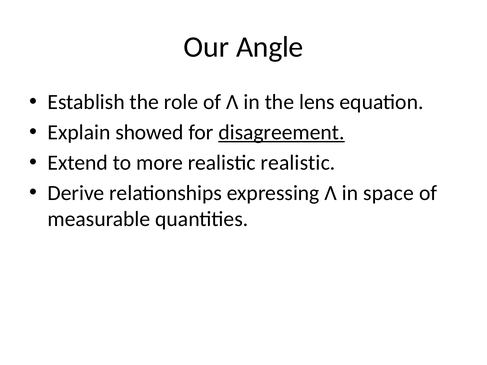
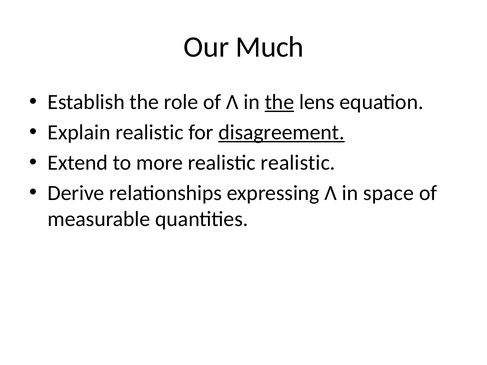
Angle: Angle -> Much
the at (279, 102) underline: none -> present
Explain showed: showed -> realistic
